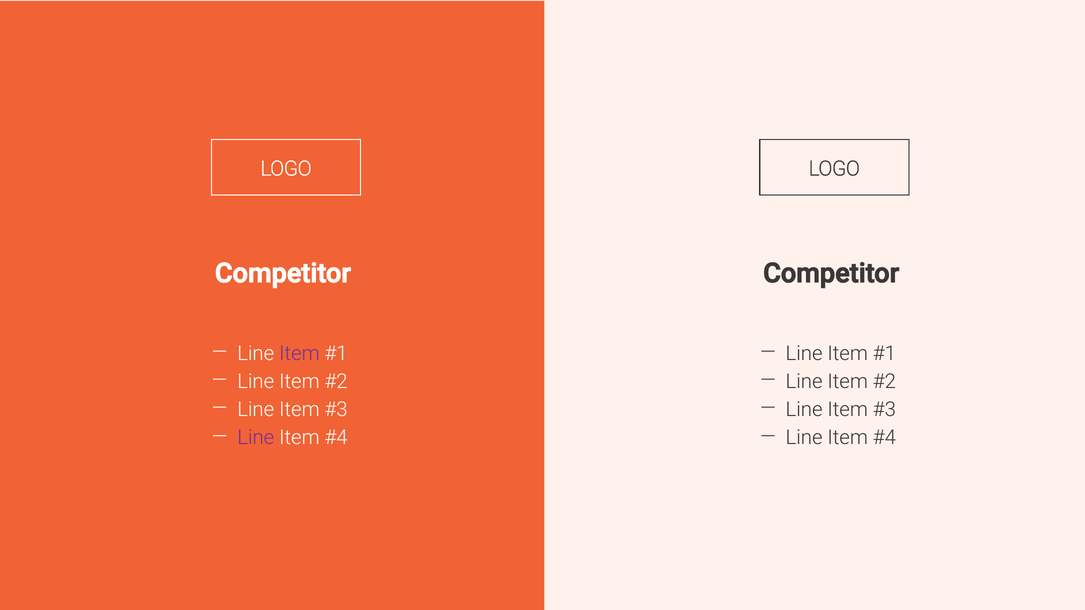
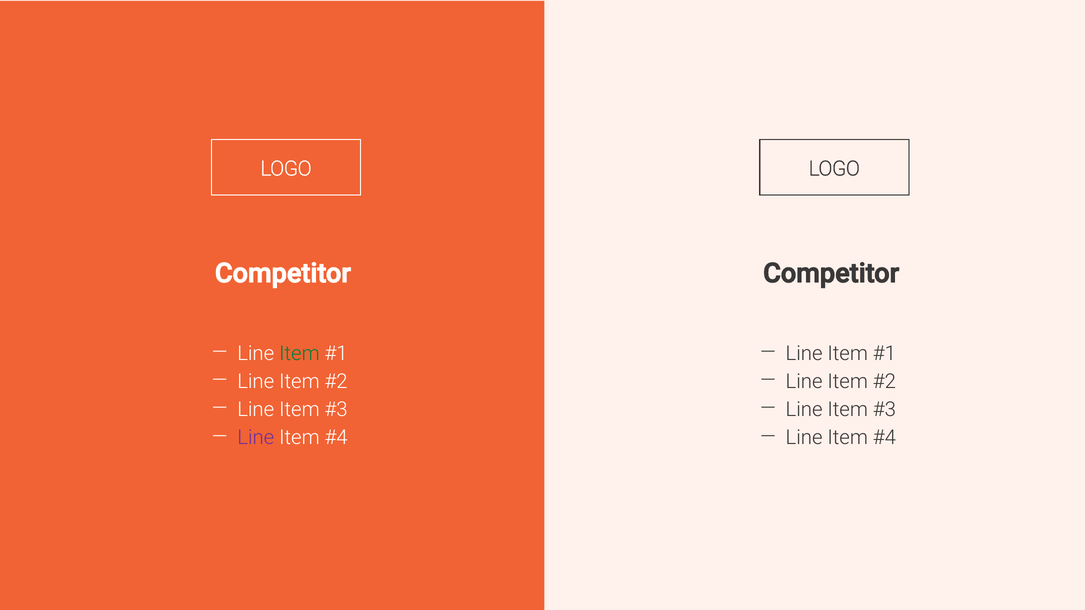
Item at (299, 354) colour: purple -> green
